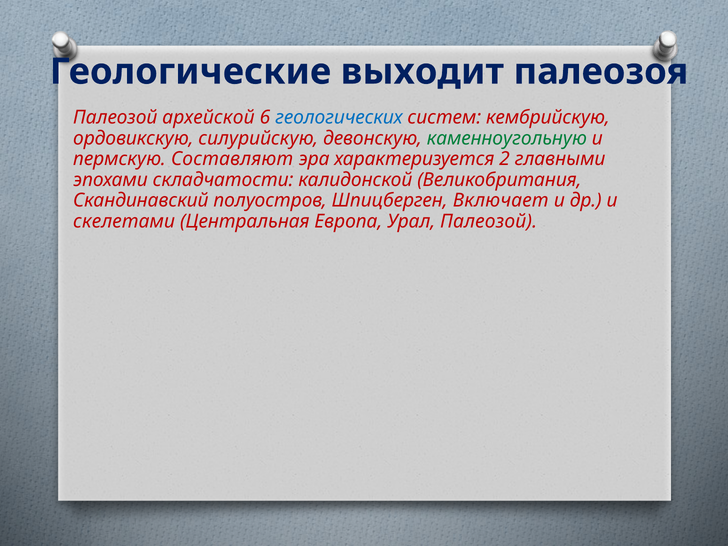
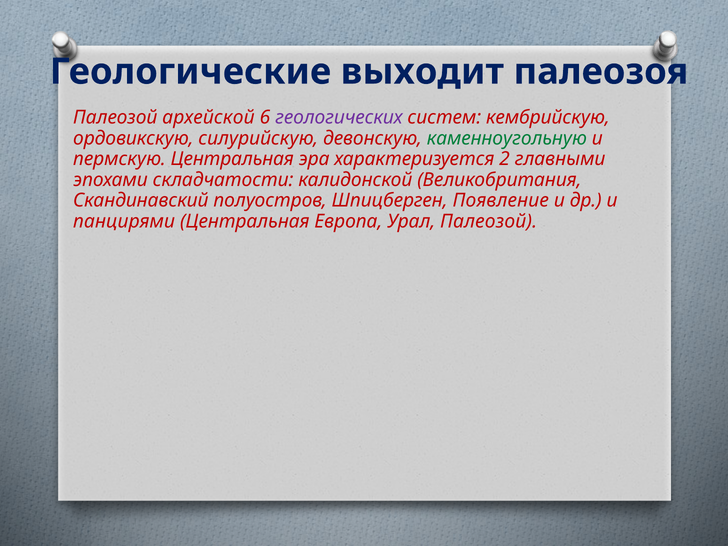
геологических colour: blue -> purple
пермскую Составляют: Составляют -> Центральная
Включает: Включает -> Появление
скелетами: скелетами -> панцирями
